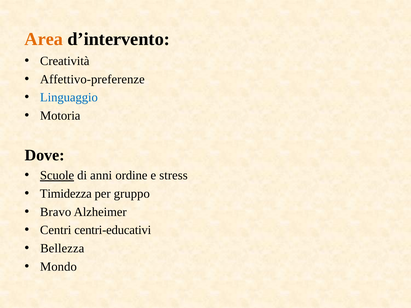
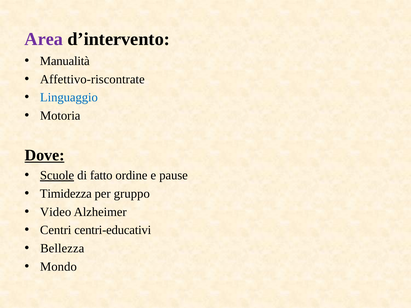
Area colour: orange -> purple
Creatività: Creatività -> Manualità
Affettivo-preferenze: Affettivo-preferenze -> Affettivo-riscontrate
Dove underline: none -> present
anni: anni -> fatto
stress: stress -> pause
Bravo: Bravo -> Video
